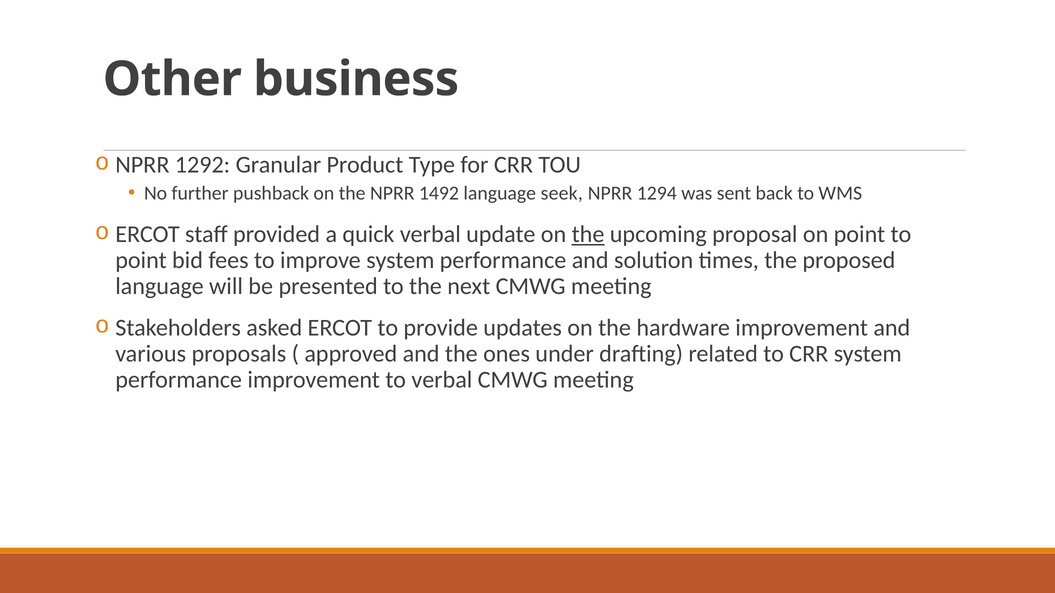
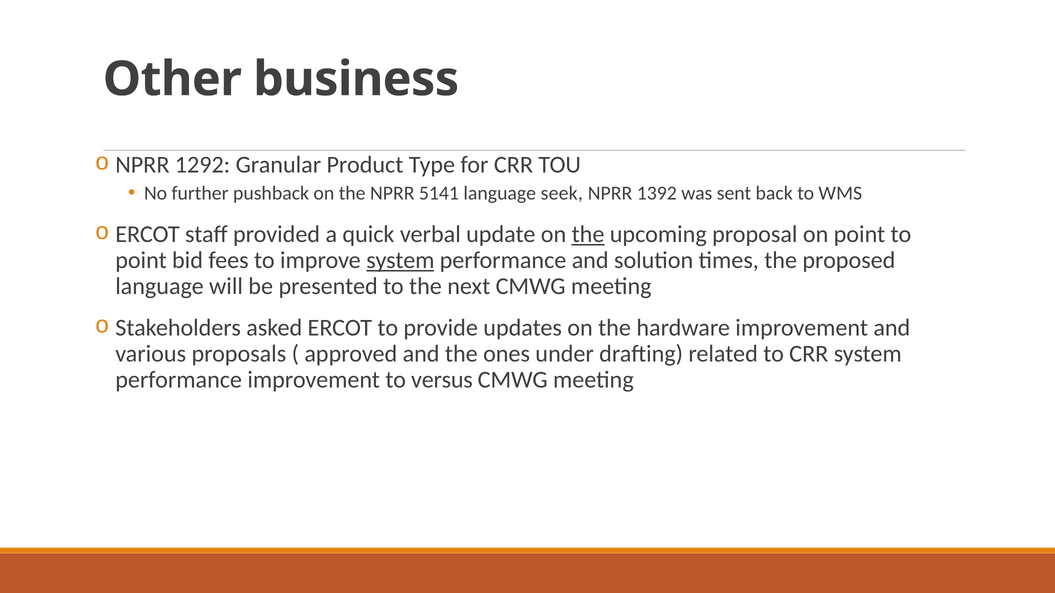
1492: 1492 -> 5141
1294: 1294 -> 1392
system at (400, 261) underline: none -> present
to verbal: verbal -> versus
